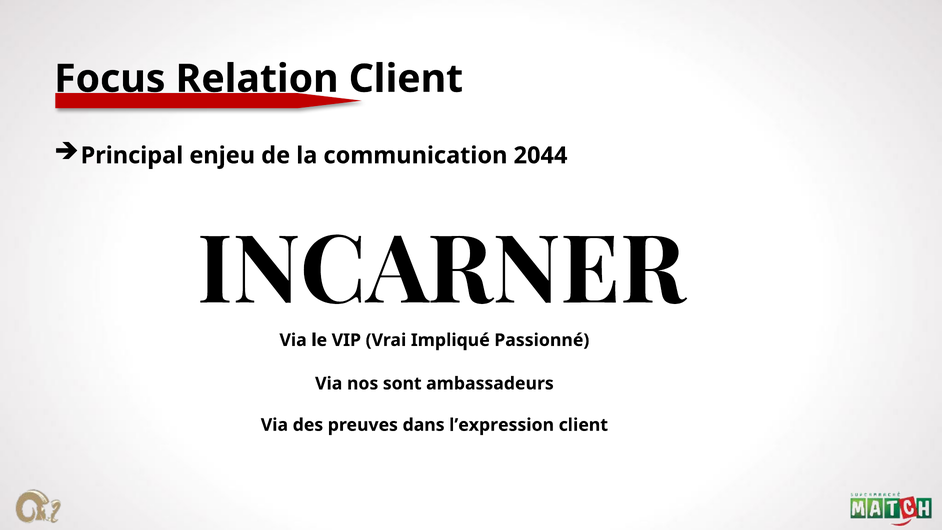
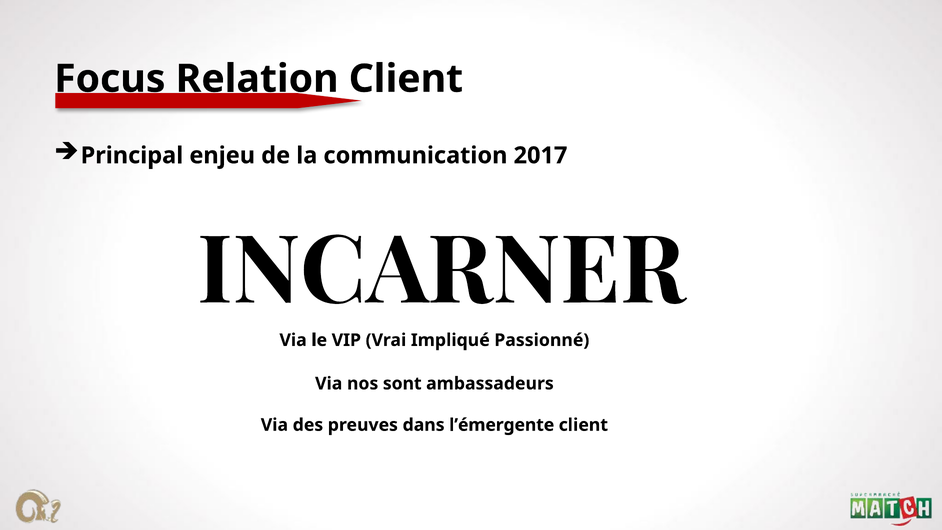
2044: 2044 -> 2017
l’expression: l’expression -> l’émergente
